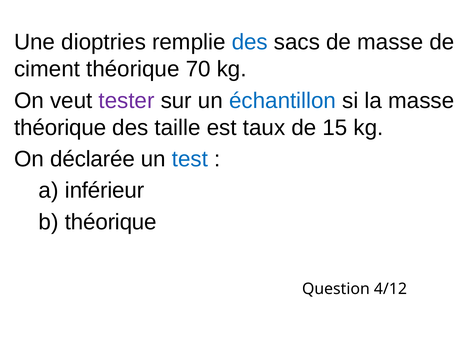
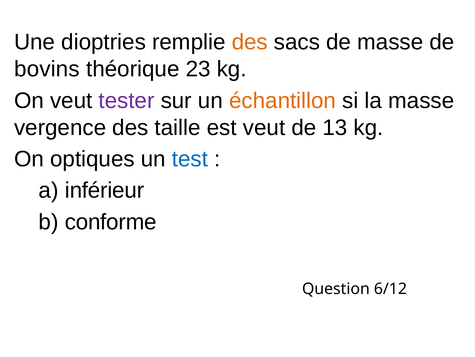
des at (250, 42) colour: blue -> orange
ciment: ciment -> bovins
70: 70 -> 23
échantillon colour: blue -> orange
théorique at (60, 127): théorique -> vergence
est taux: taux -> veut
15: 15 -> 13
déclarée: déclarée -> optiques
théorique at (111, 222): théorique -> conforme
4/12: 4/12 -> 6/12
